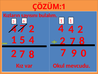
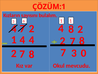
4 4: 4 -> 8
1 5: 5 -> 4
7 9: 9 -> 3
